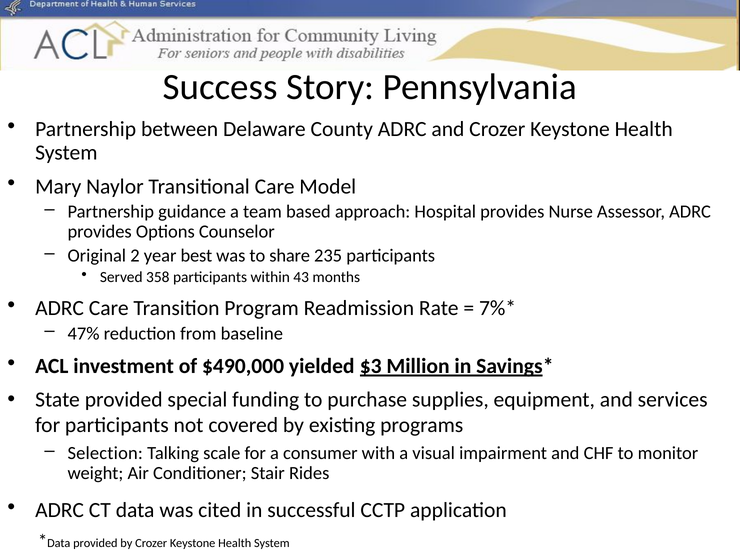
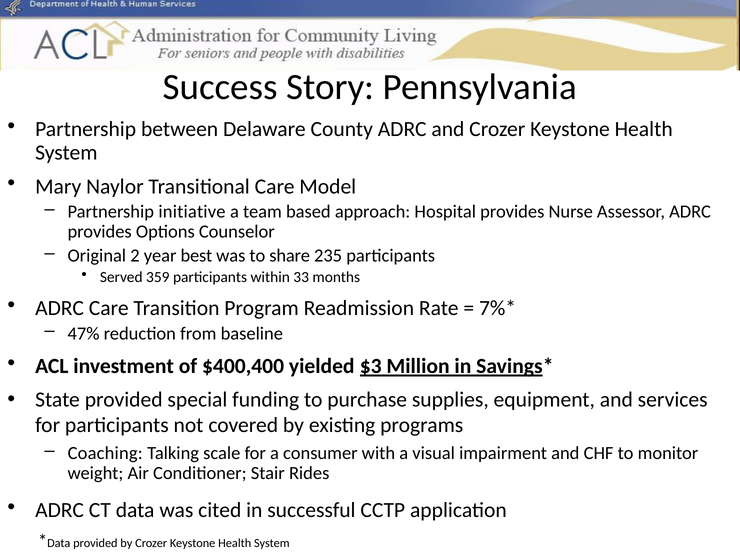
guidance: guidance -> initiative
358: 358 -> 359
43: 43 -> 33
$490,000: $490,000 -> $400,400
Selection: Selection -> Coaching
